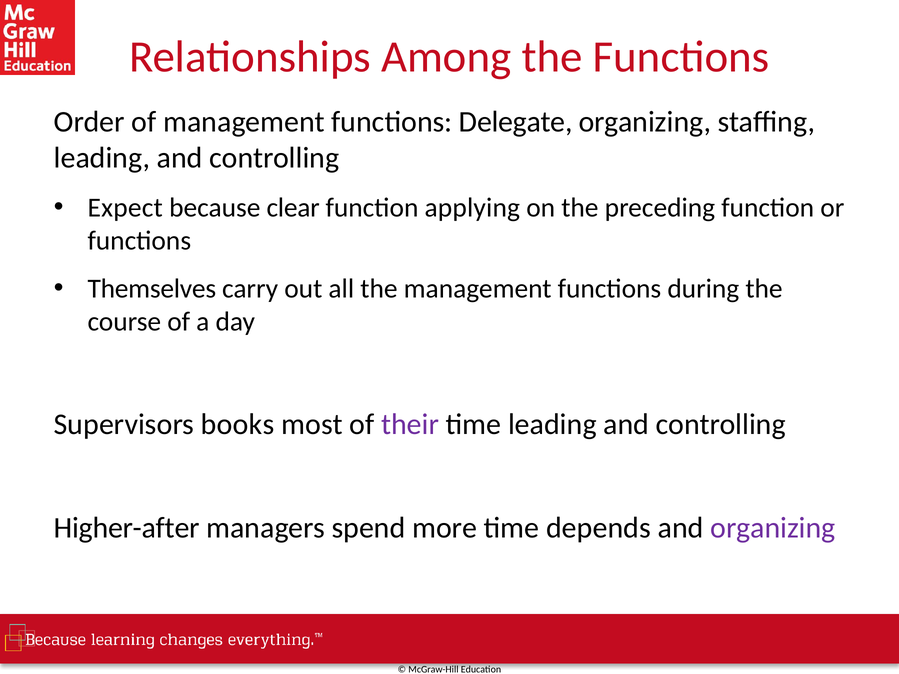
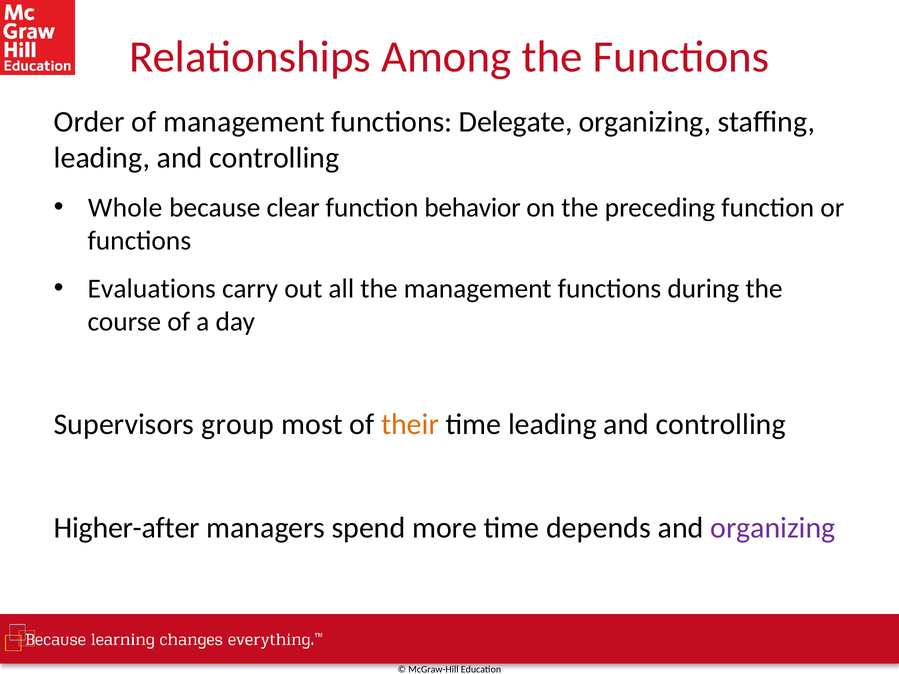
Expect: Expect -> Whole
applying: applying -> behavior
Themselves: Themselves -> Evaluations
books: books -> group
their colour: purple -> orange
